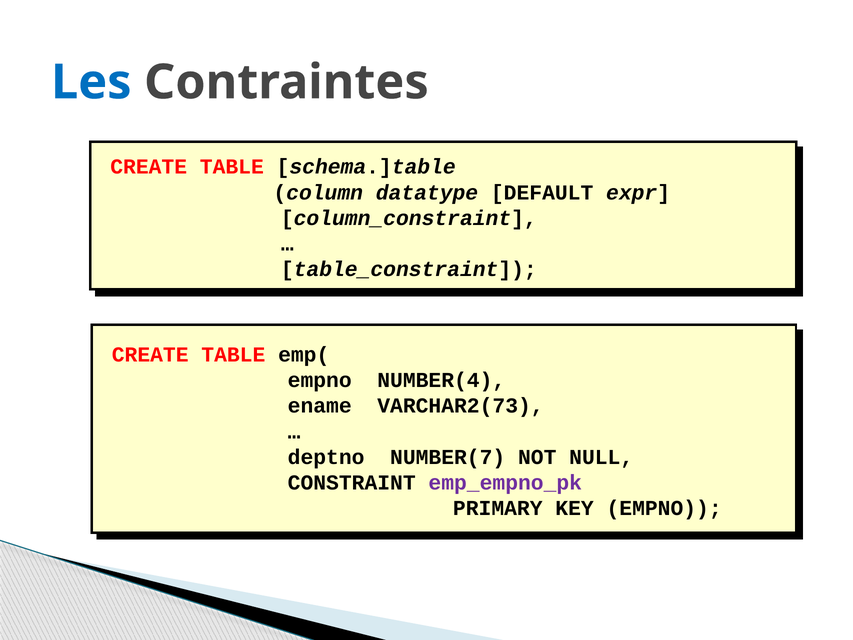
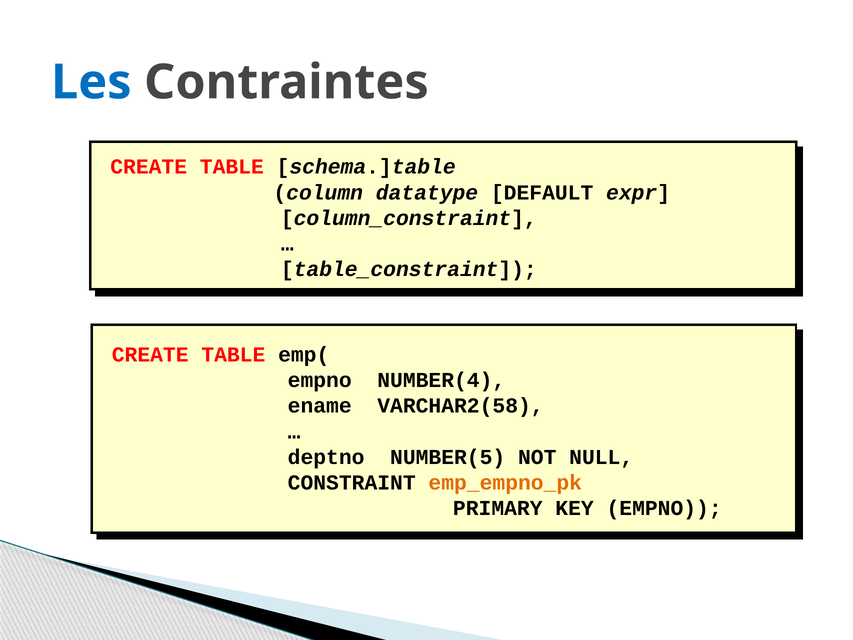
VARCHAR2(73: VARCHAR2(73 -> VARCHAR2(58
NUMBER(7: NUMBER(7 -> NUMBER(5
emp_empno_pk colour: purple -> orange
